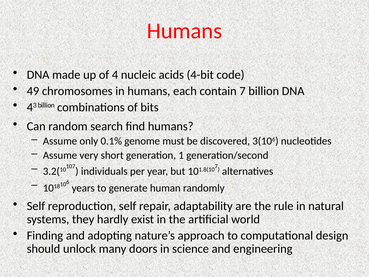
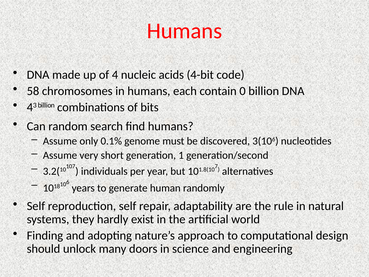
49: 49 -> 58
contain 7: 7 -> 0
